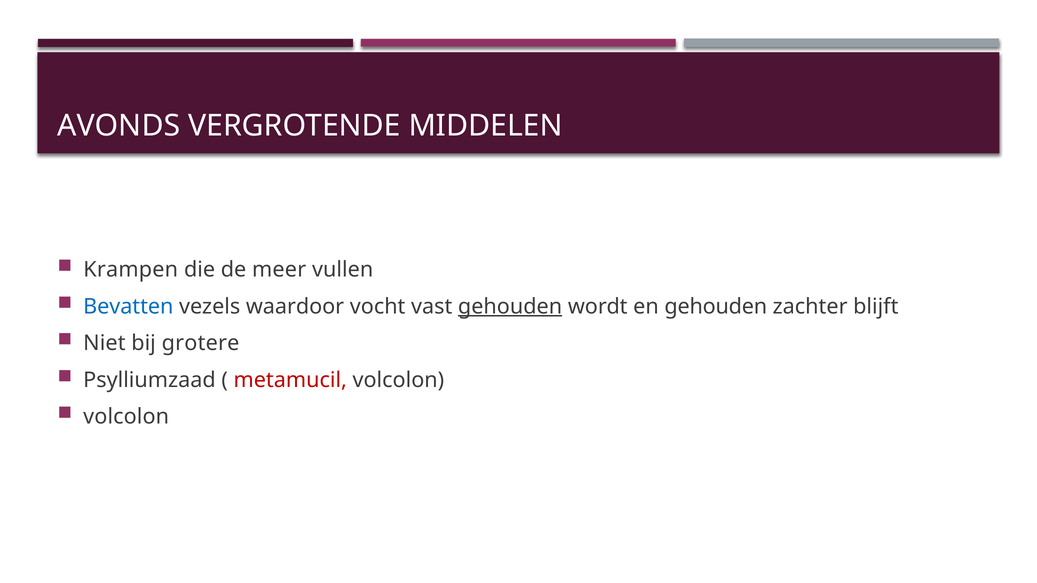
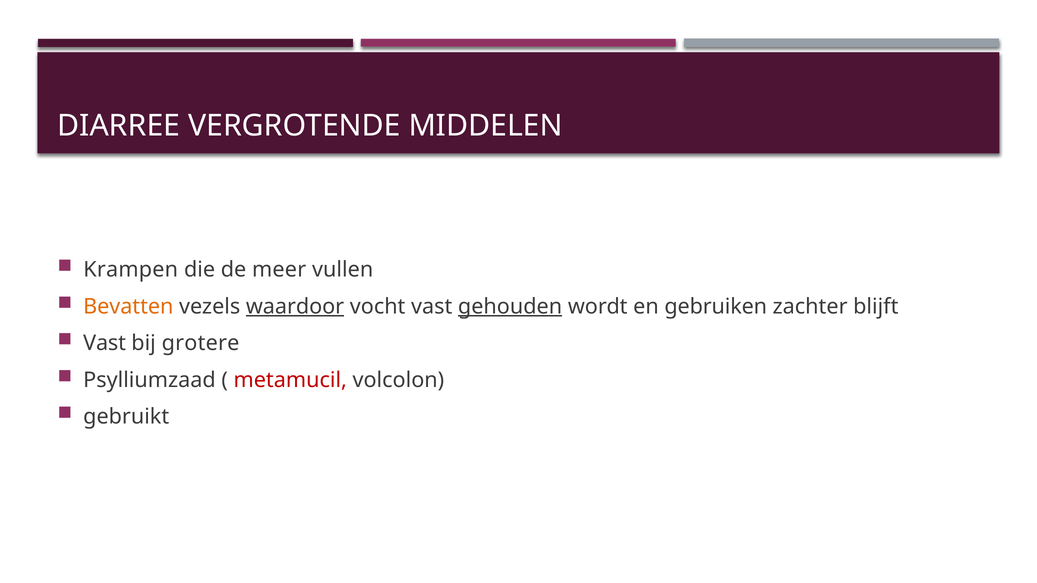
AVONDS: AVONDS -> DIARREE
Bevatten colour: blue -> orange
waardoor underline: none -> present
en gehouden: gehouden -> gebruiken
Niet at (104, 343): Niet -> Vast
volcolon at (126, 417): volcolon -> gebruikt
